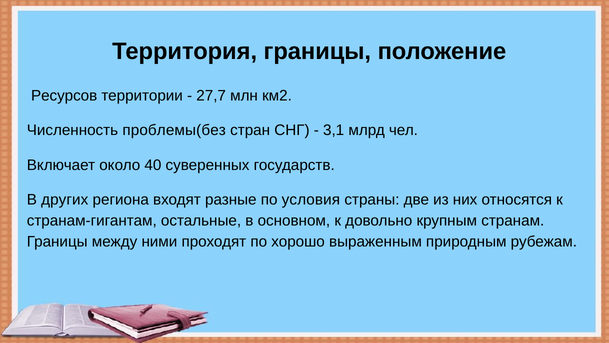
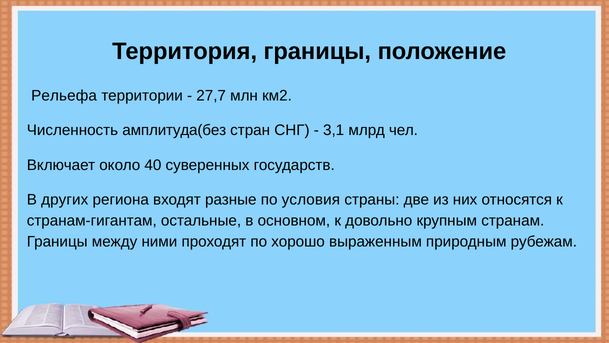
Ресурсов: Ресурсов -> Рельефа
проблемы(без: проблемы(без -> амплитуда(без
